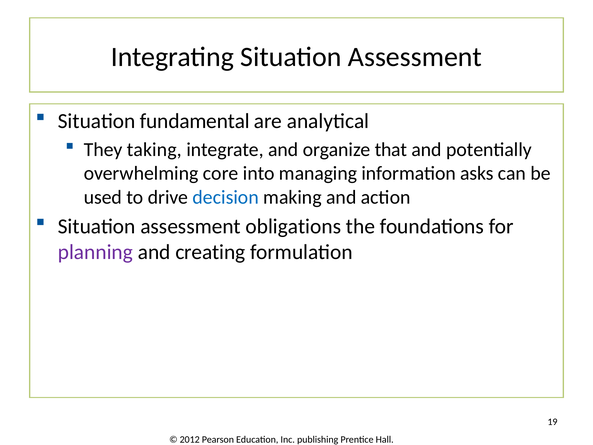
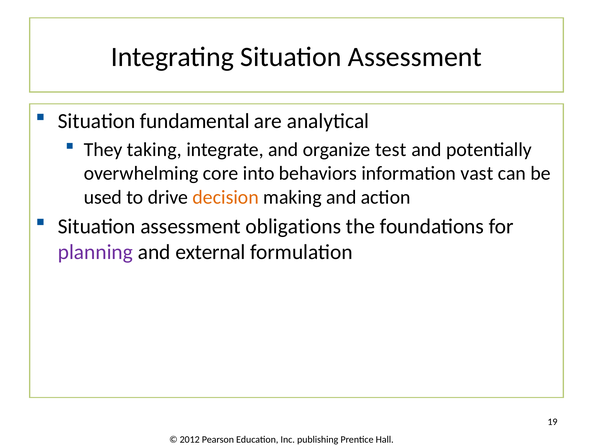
that: that -> test
managing: managing -> behaviors
asks: asks -> vast
decision colour: blue -> orange
creating: creating -> external
